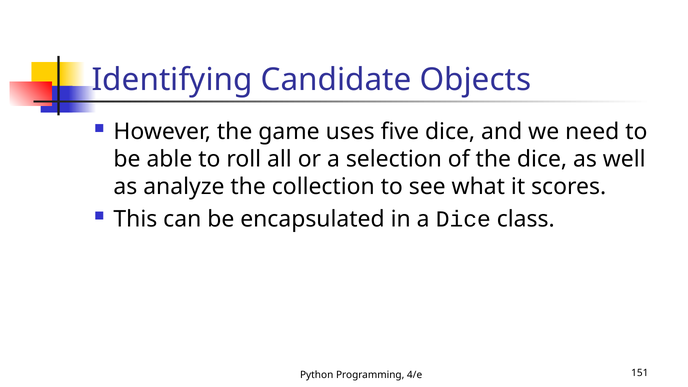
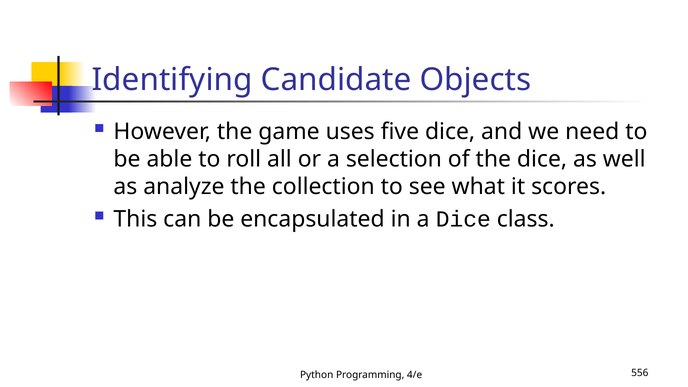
151: 151 -> 556
